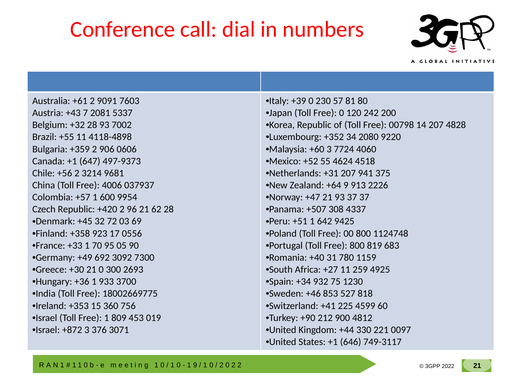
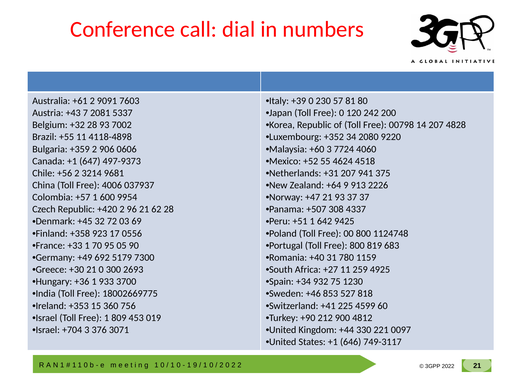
3092: 3092 -> 5179
+872: +872 -> +704
